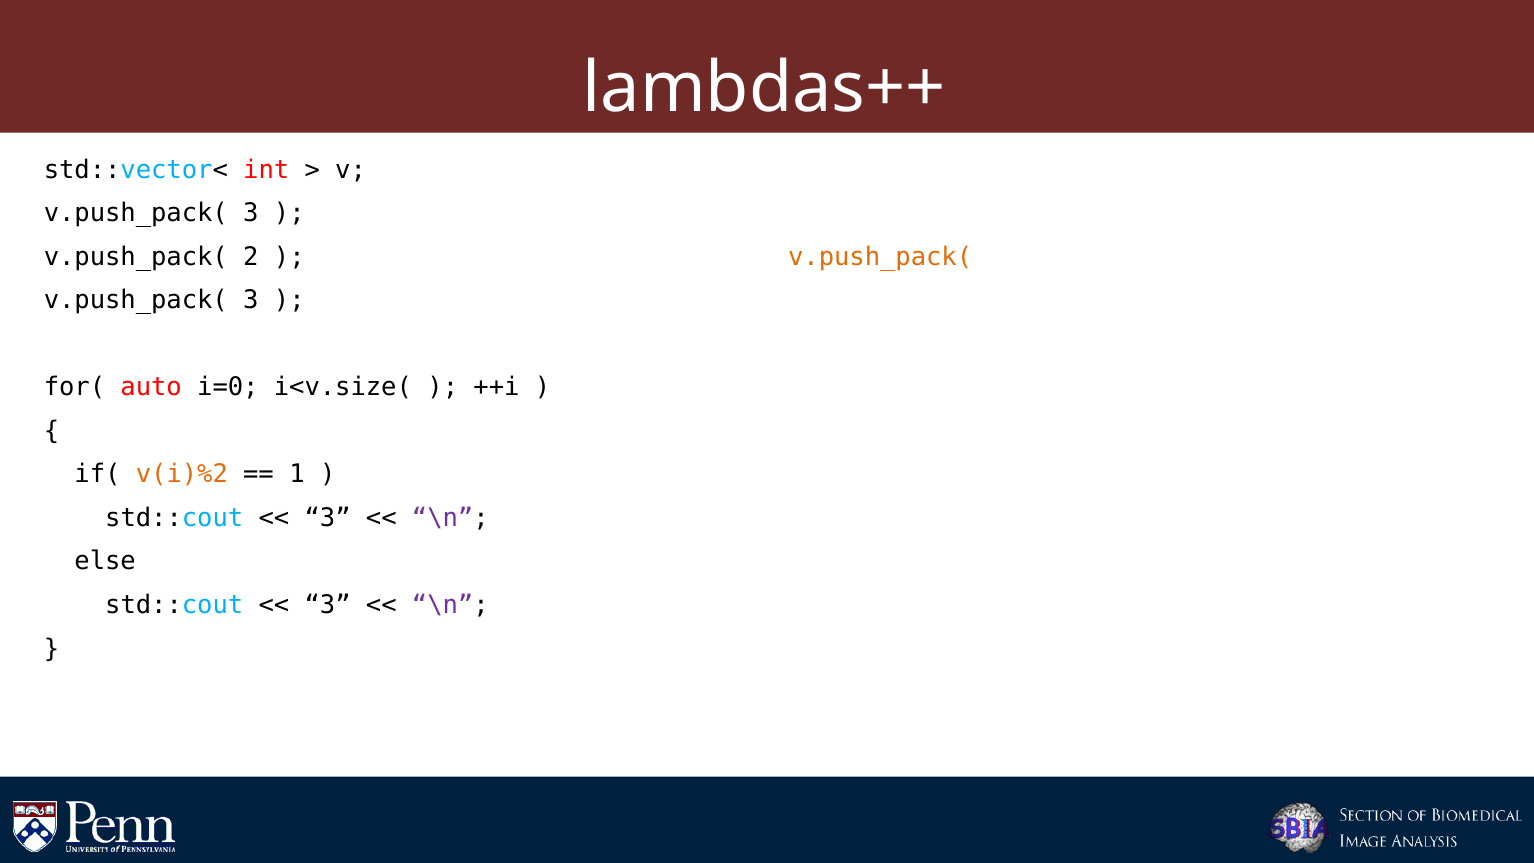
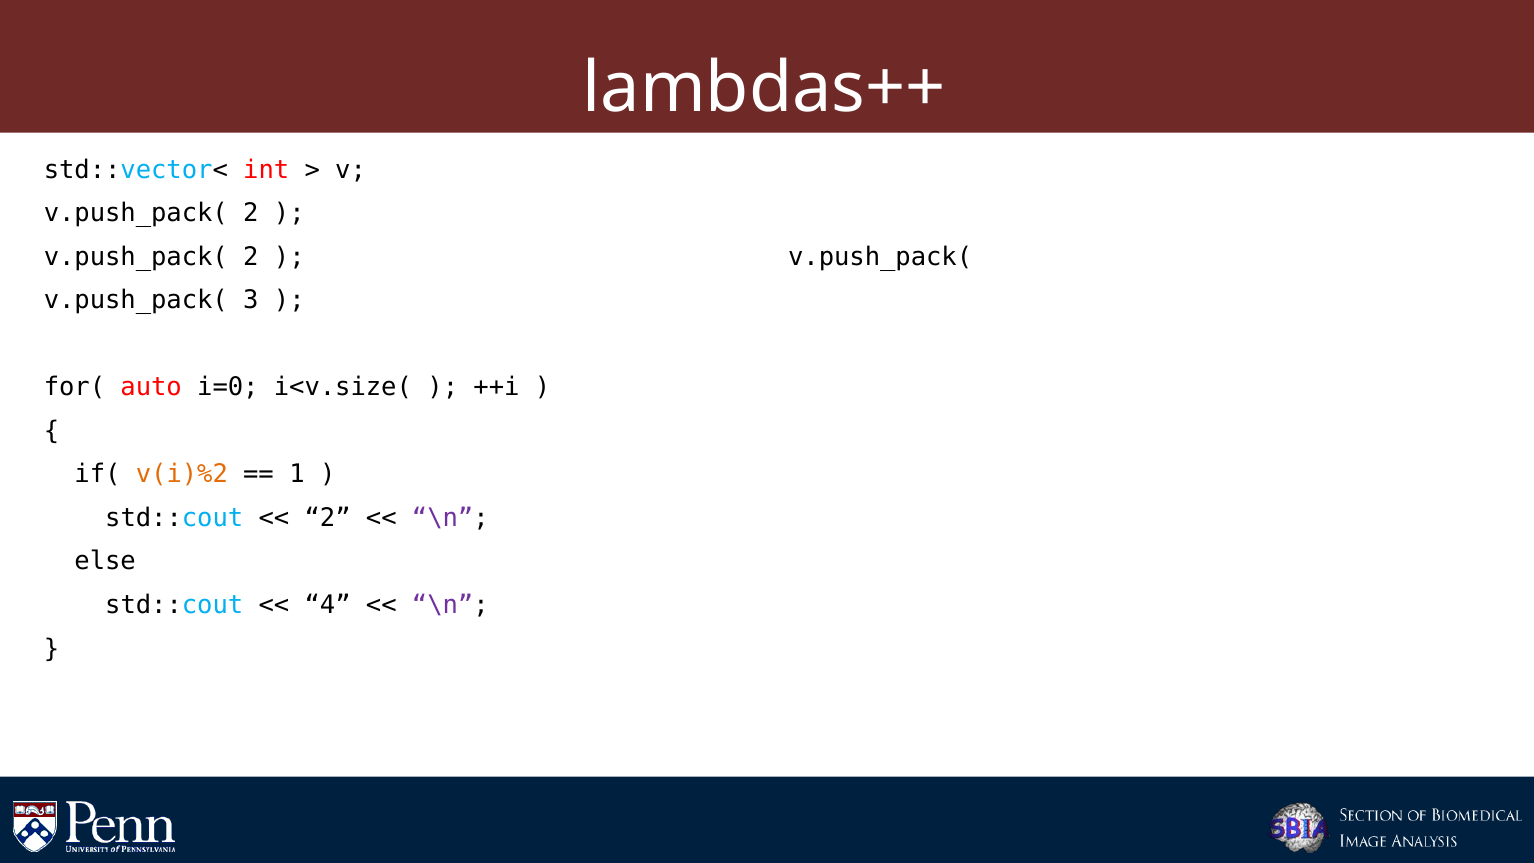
3 at (251, 213): 3 -> 2
v.push_pack( at (880, 257) colour: orange -> black
3 at (328, 518): 3 -> 2
3 at (328, 605): 3 -> 4
